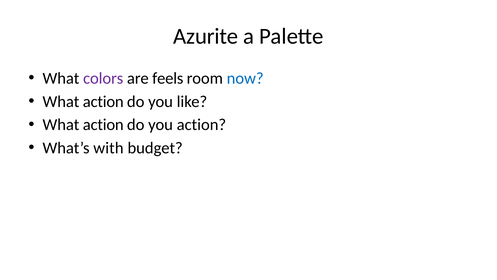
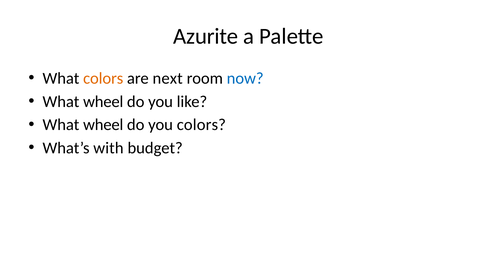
colors at (103, 78) colour: purple -> orange
feels: feels -> next
action at (103, 101): action -> wheel
action at (103, 125): action -> wheel
you action: action -> colors
